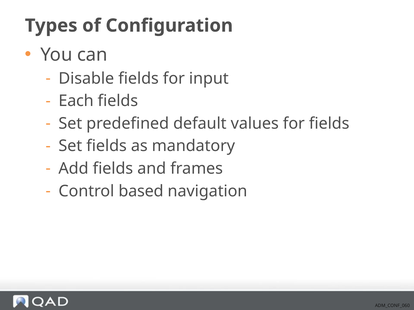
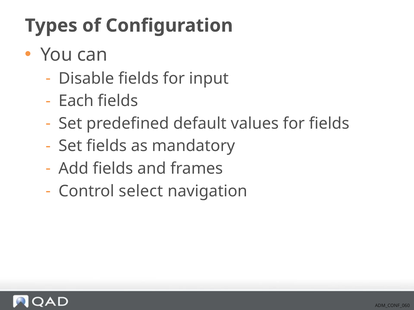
based: based -> select
